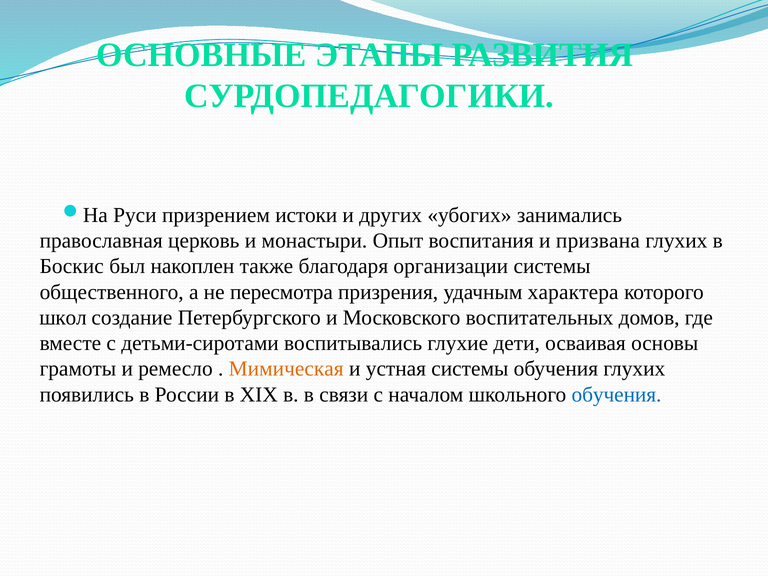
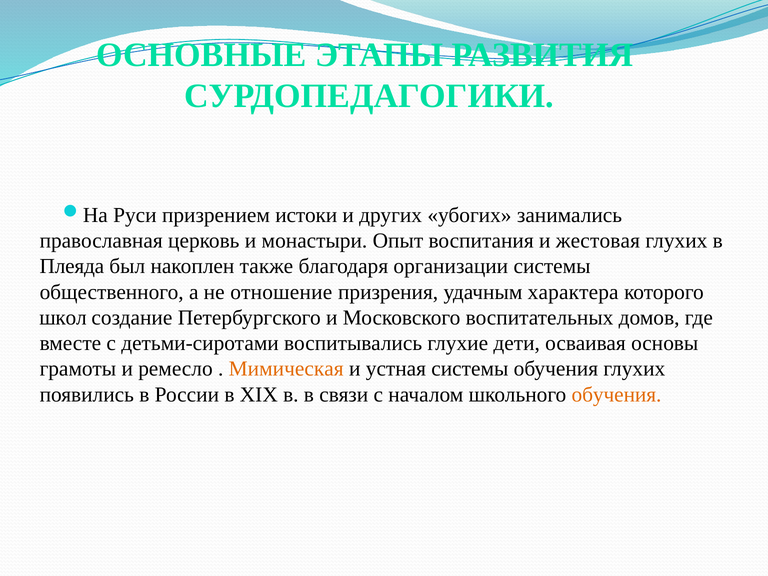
призвана: призвана -> жестовая
Боскис: Боскис -> Плеяда
пересмотра: пересмотра -> отношение
обучения at (617, 395) colour: blue -> orange
